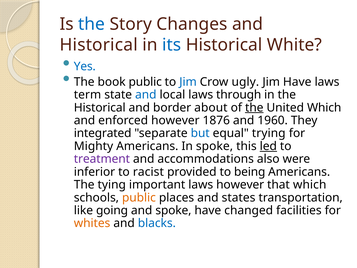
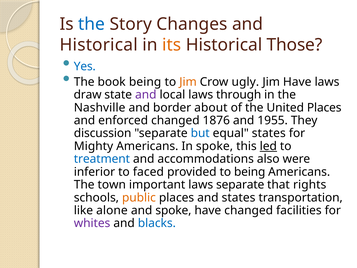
its colour: blue -> orange
White: White -> Those
book public: public -> being
Jim at (188, 82) colour: blue -> orange
term: term -> draw
and at (146, 95) colour: blue -> purple
Historical at (100, 107): Historical -> Nashville
the at (254, 107) underline: present -> none
United Which: Which -> Places
enforced however: however -> changed
1960: 1960 -> 1955
integrated: integrated -> discussion
equal trying: trying -> states
treatment colour: purple -> blue
racist: racist -> faced
tying: tying -> town
laws however: however -> separate
that which: which -> rights
going: going -> alone
whites colour: orange -> purple
